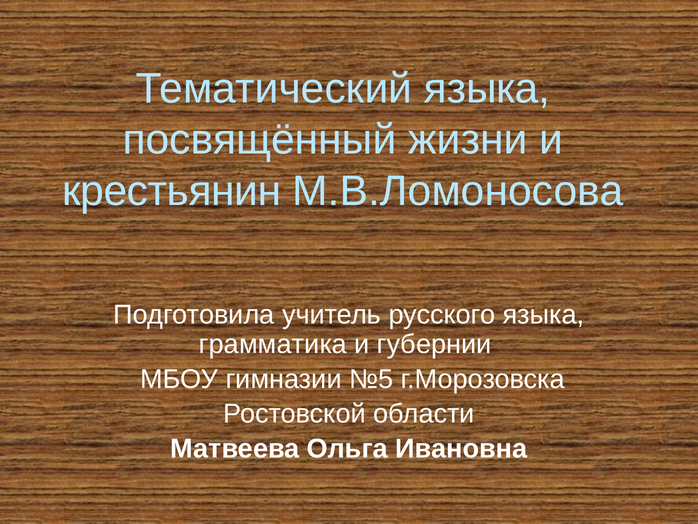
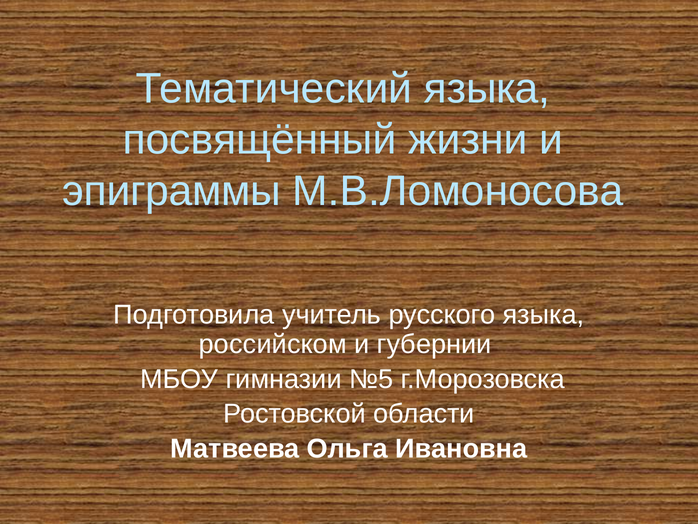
крестьянин: крестьянин -> эпиграммы
грамматика: грамматика -> российском
